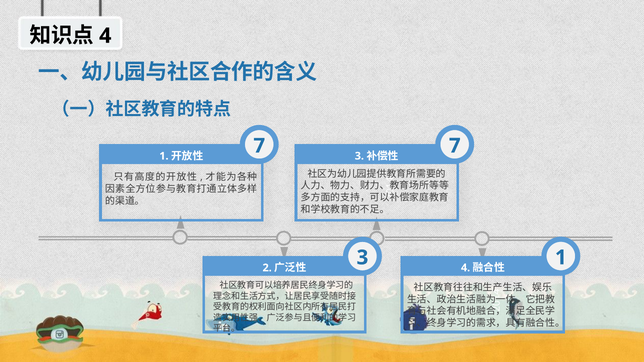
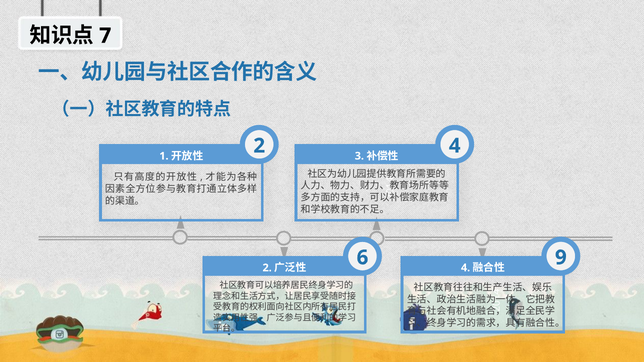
4 at (105, 36): 4 -> 7
7 at (259, 146): 7 -> 2
7 at (455, 146): 7 -> 4
1 at (561, 258): 1 -> 9
3 at (362, 258): 3 -> 6
